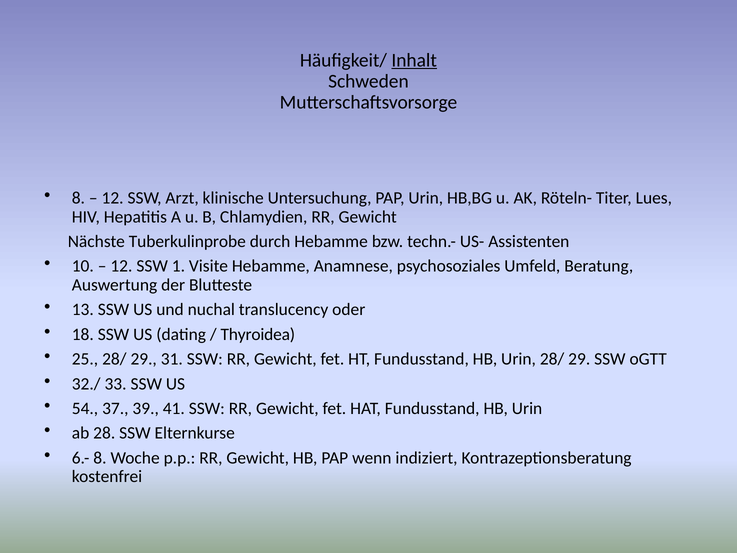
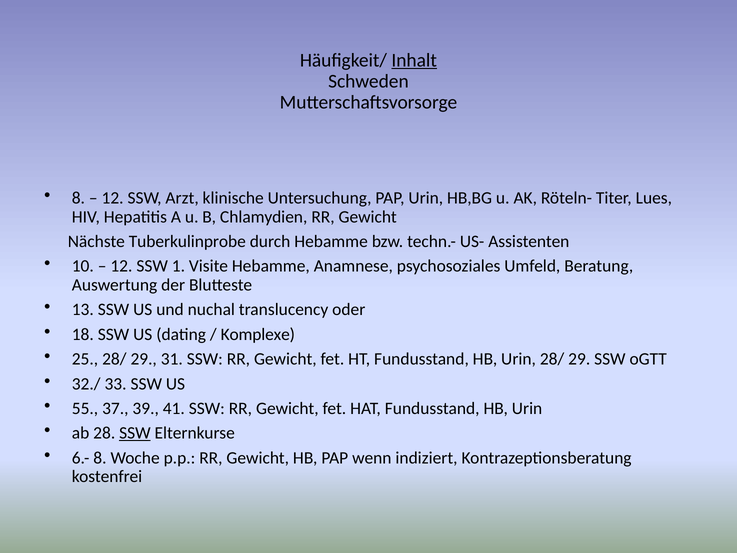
Thyroidea: Thyroidea -> Komplexe
54: 54 -> 55
SSW at (135, 433) underline: none -> present
